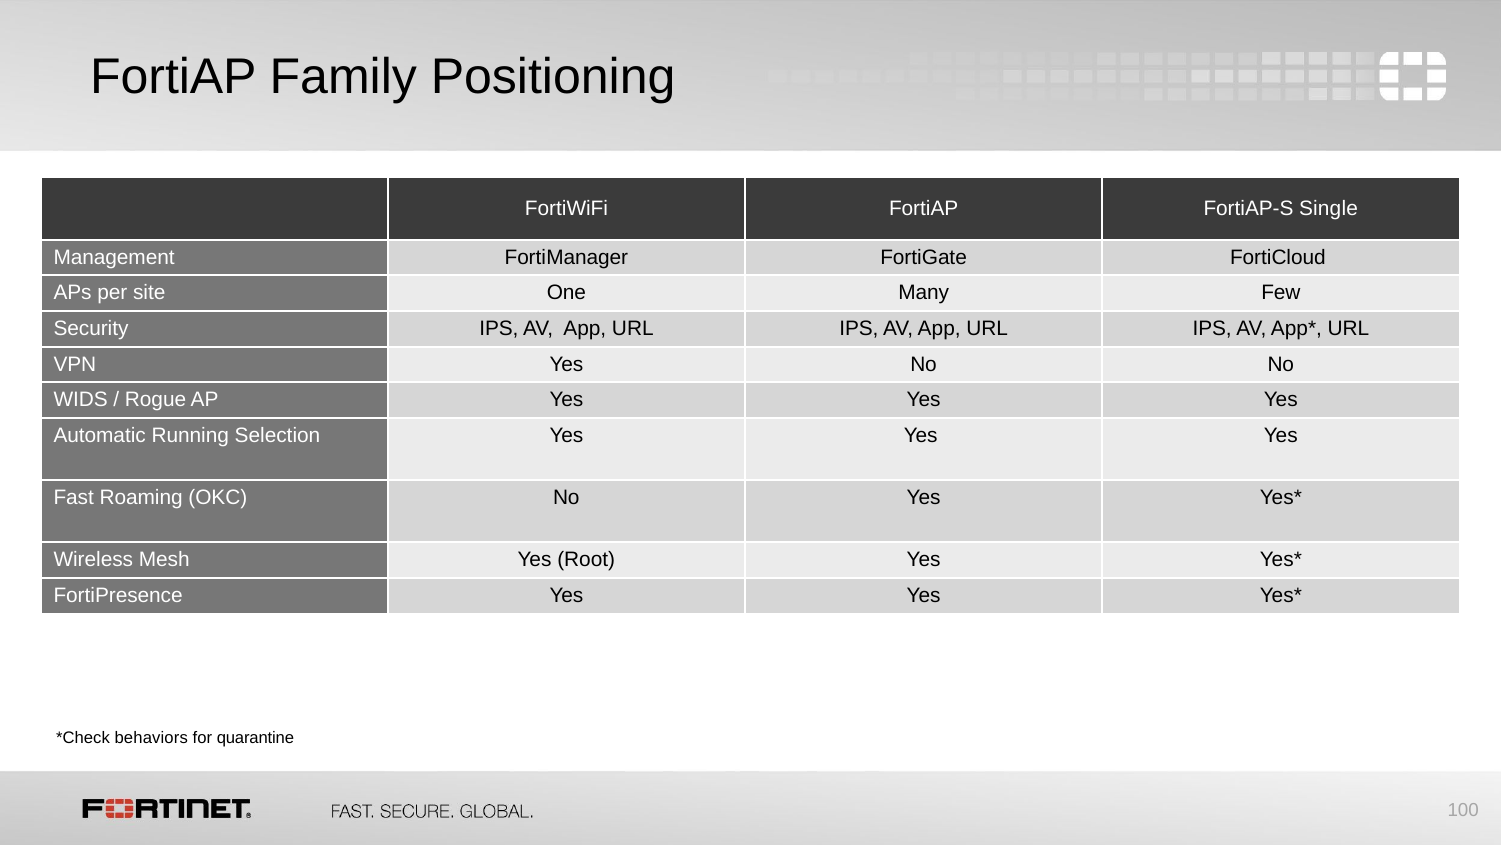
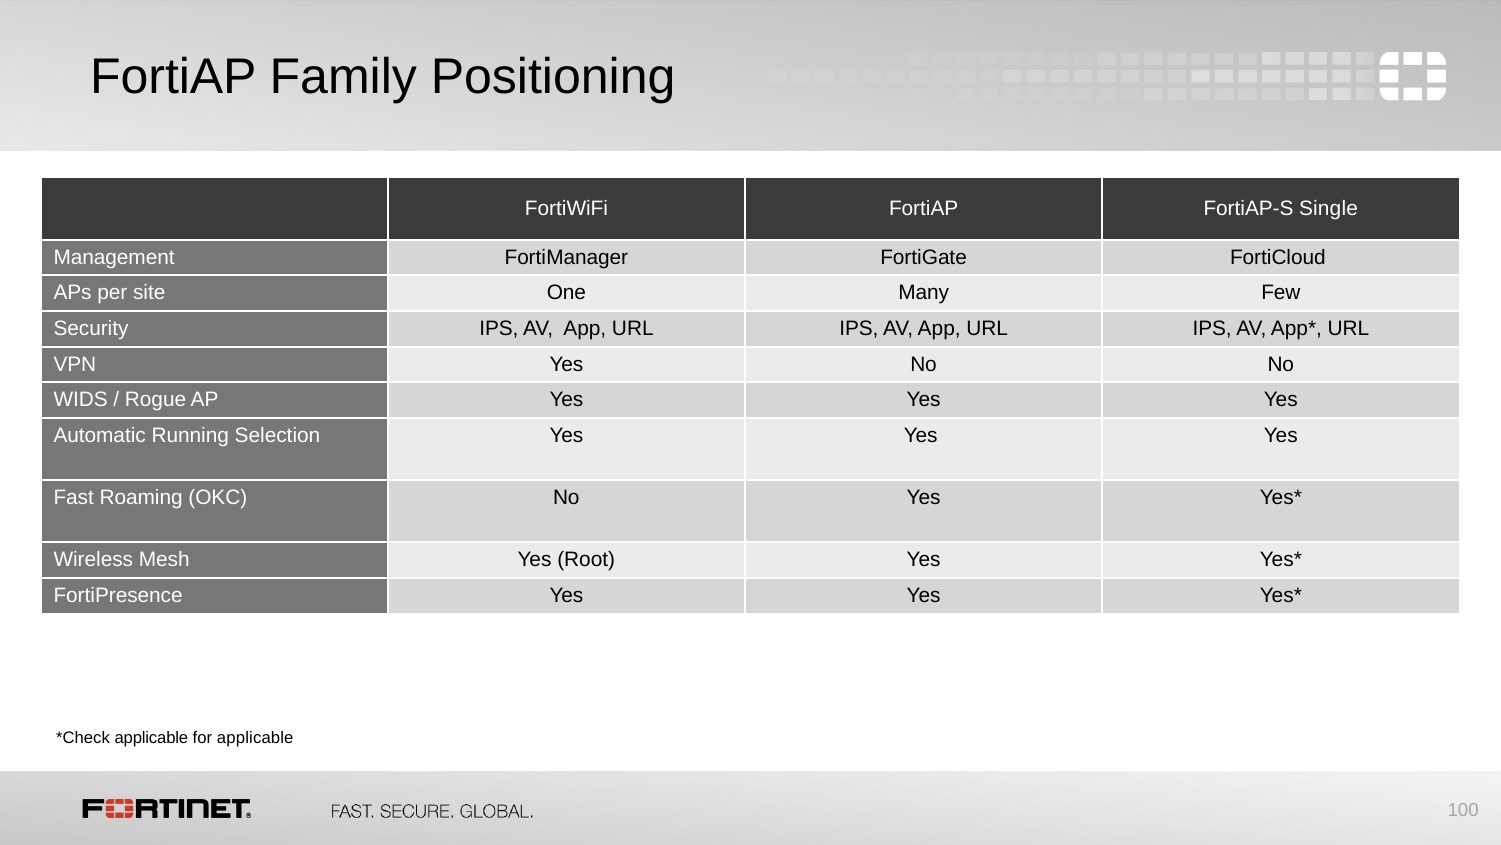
behaviors at (151, 738): behaviors -> applicable
for quarantine: quarantine -> applicable
